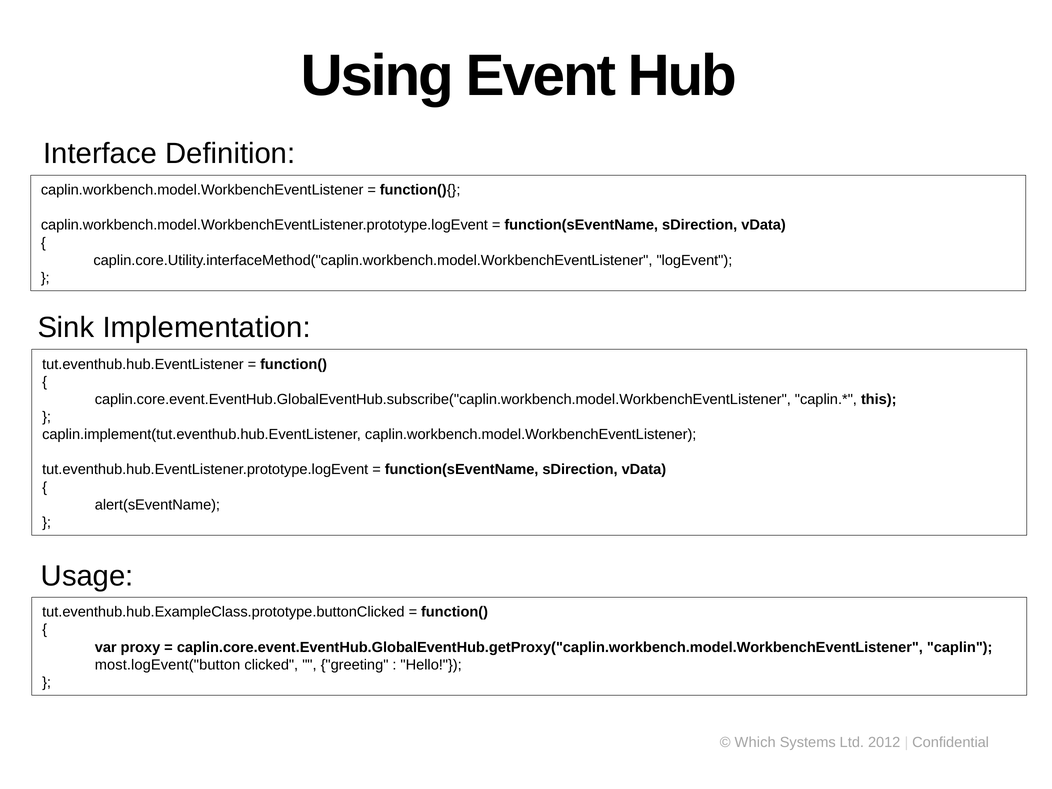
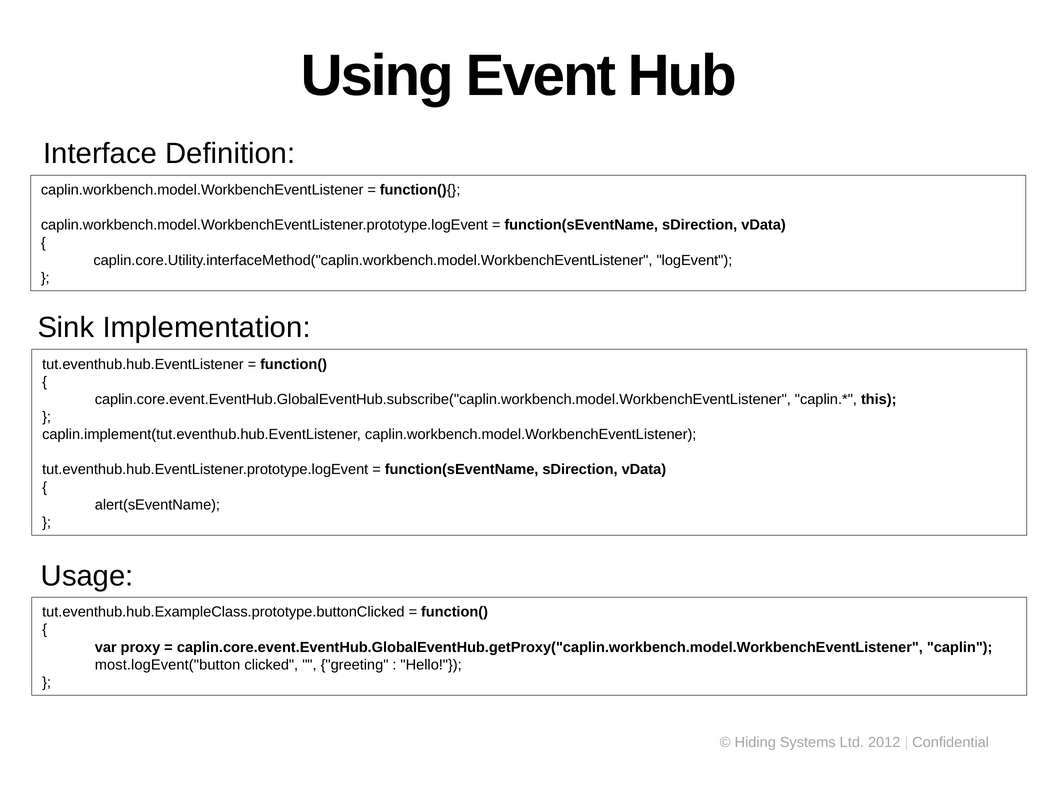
Which: Which -> Hiding
